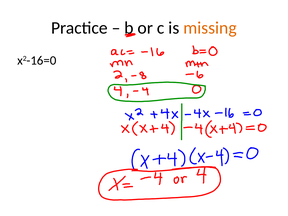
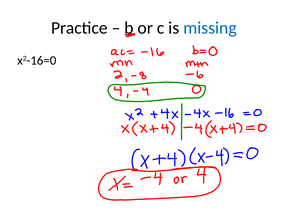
missing colour: orange -> blue
